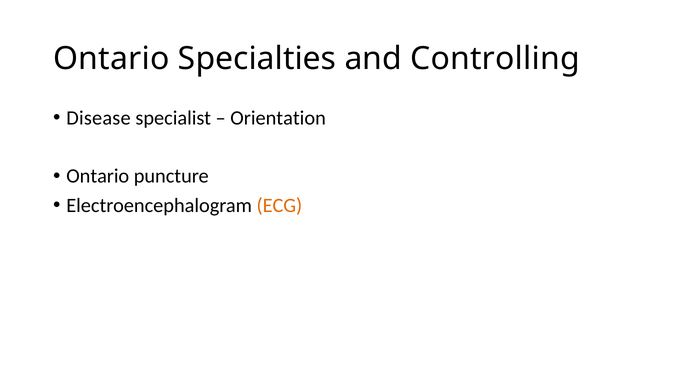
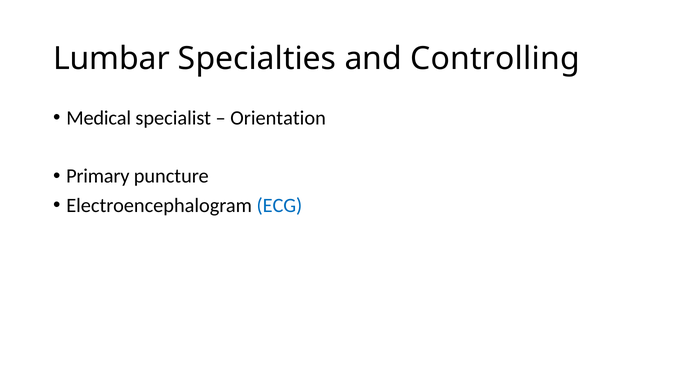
Ontario at (111, 59): Ontario -> Lumbar
Disease: Disease -> Medical
Ontario at (98, 177): Ontario -> Primary
ECG colour: orange -> blue
